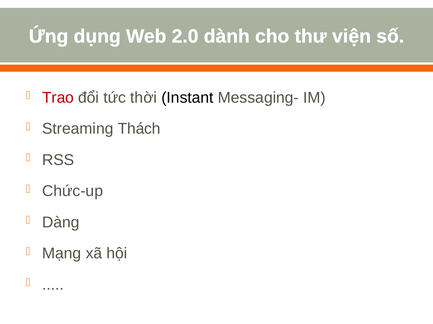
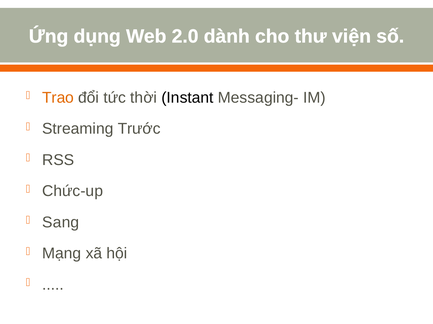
Trao colour: red -> orange
Thách: Thách -> Trước
Dàng: Dàng -> Sang
